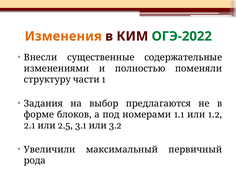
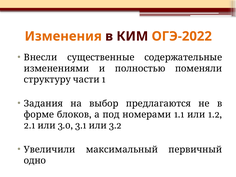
ОГЭ-2022 colour: green -> orange
2.5: 2.5 -> 3.0
рода: рода -> одно
